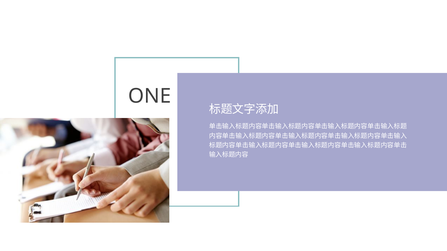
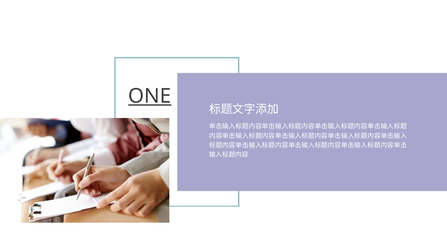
ONE underline: none -> present
